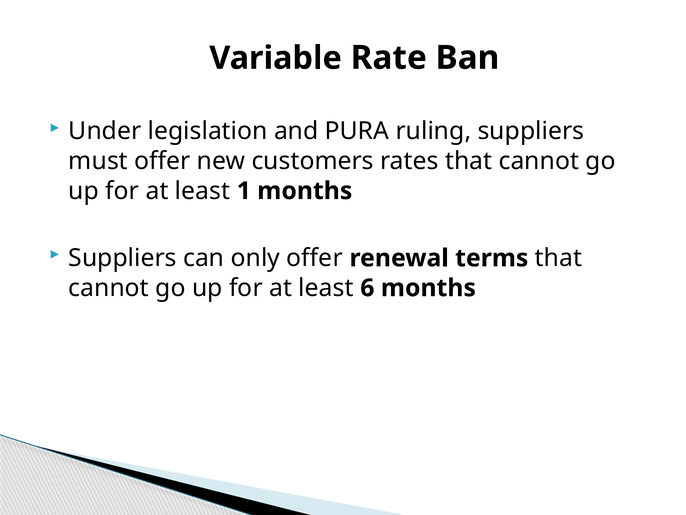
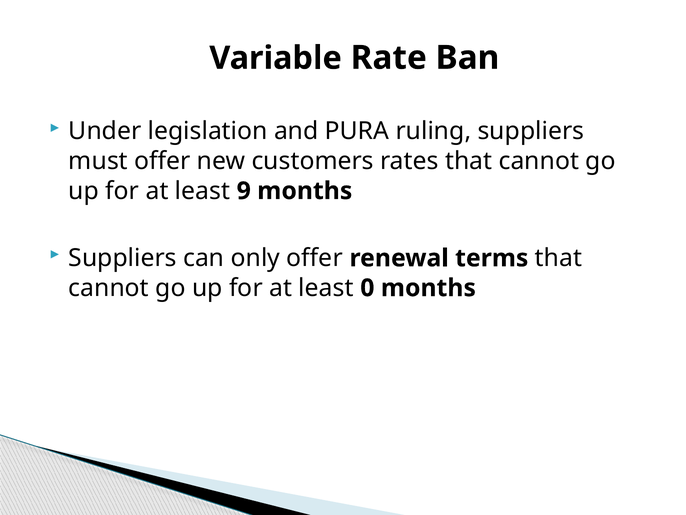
1: 1 -> 9
6: 6 -> 0
